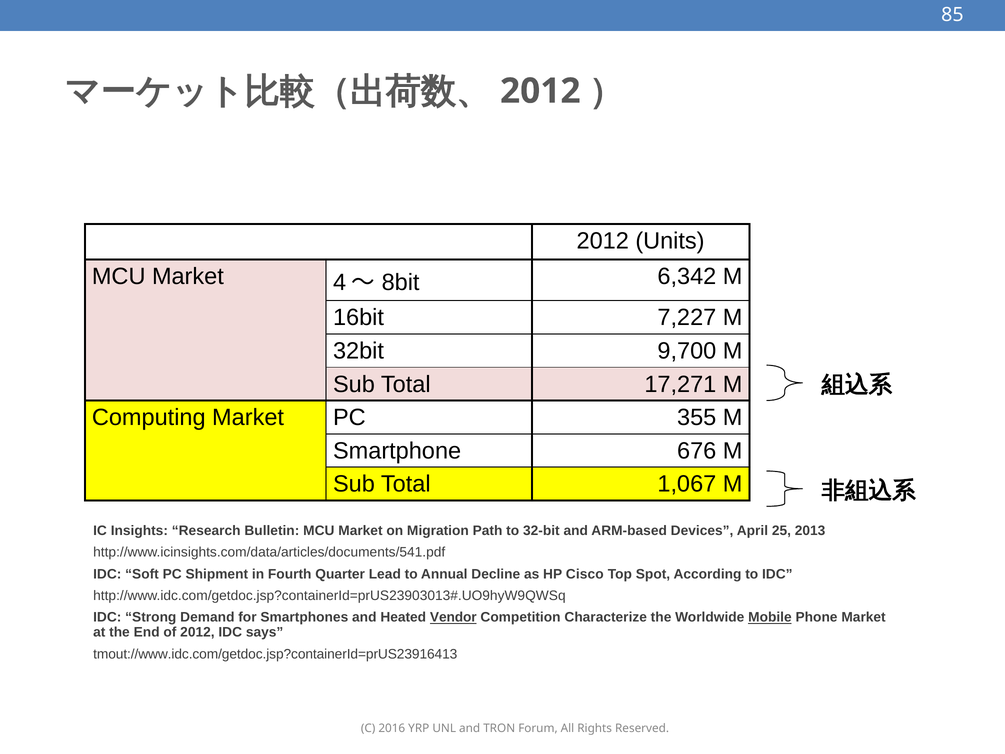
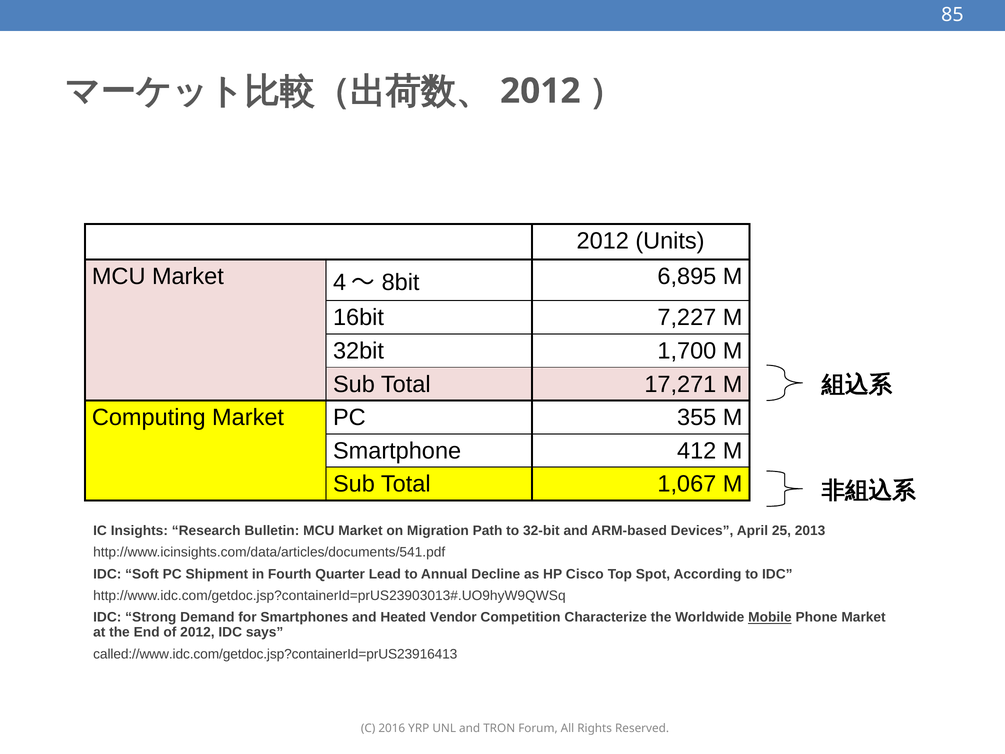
6,342: 6,342 -> 6,895
9,700: 9,700 -> 1,700
676: 676 -> 412
Vendor underline: present -> none
tmout://www.idc.com/getdoc.jsp?containerId=prUS23916413: tmout://www.idc.com/getdoc.jsp?containerId=prUS23916413 -> called://www.idc.com/getdoc.jsp?containerId=prUS23916413
